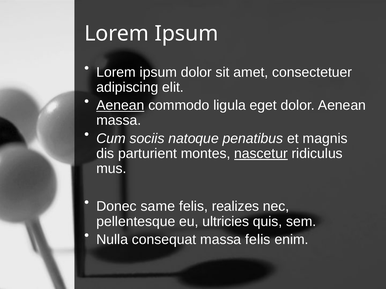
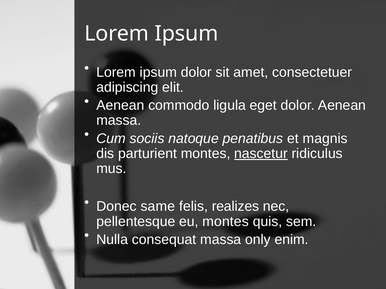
Aenean at (120, 106) underline: present -> none
eu ultricies: ultricies -> montes
massa felis: felis -> only
